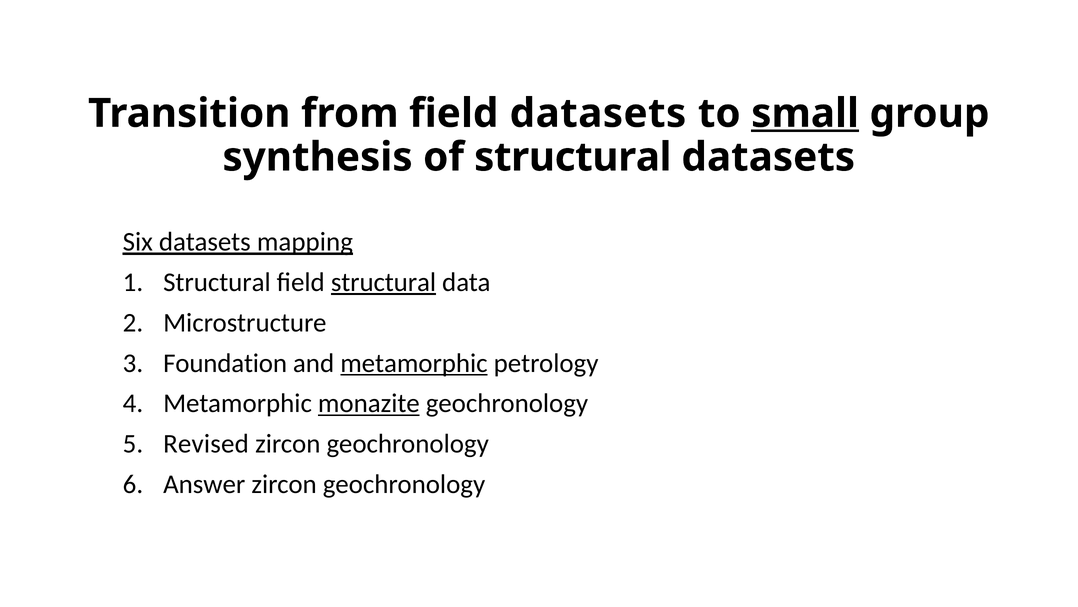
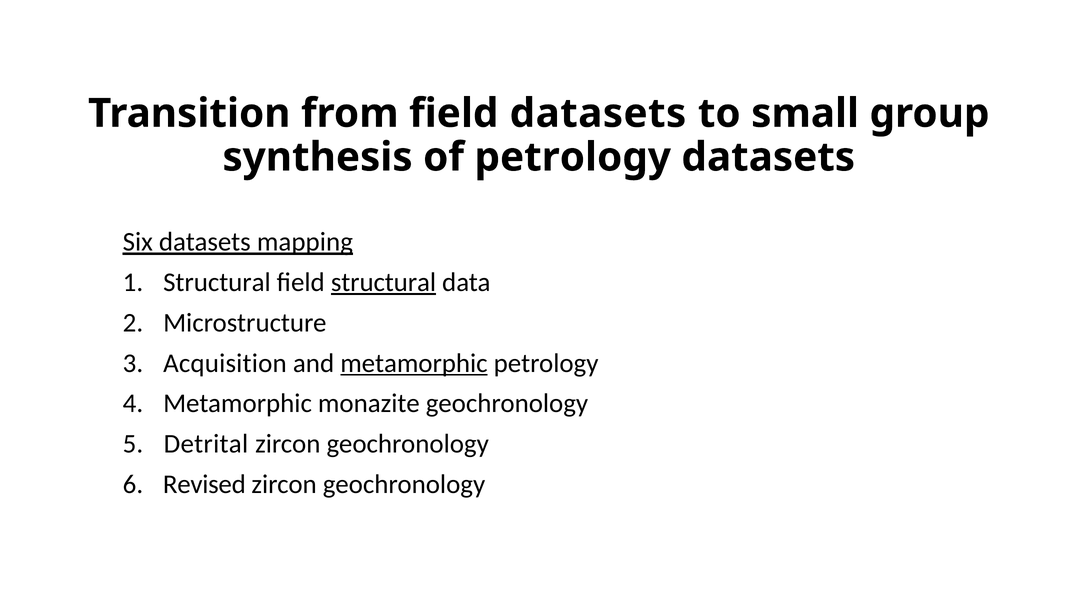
small underline: present -> none
of structural: structural -> petrology
Foundation: Foundation -> Acquisition
monazite underline: present -> none
Revised: Revised -> Detrital
Answer: Answer -> Revised
